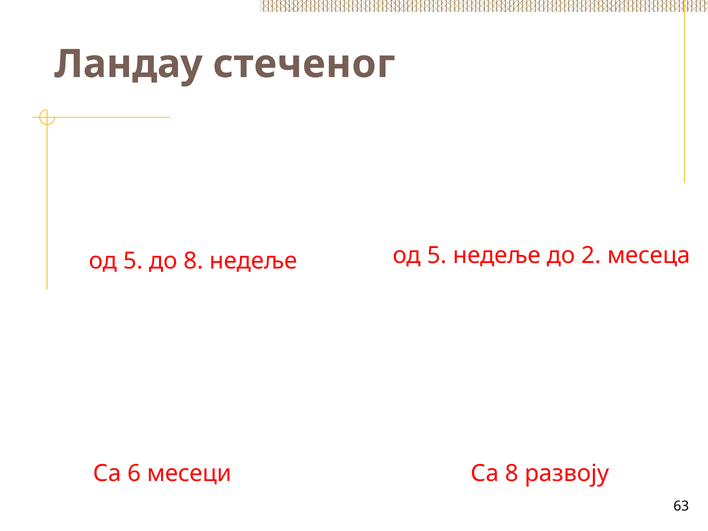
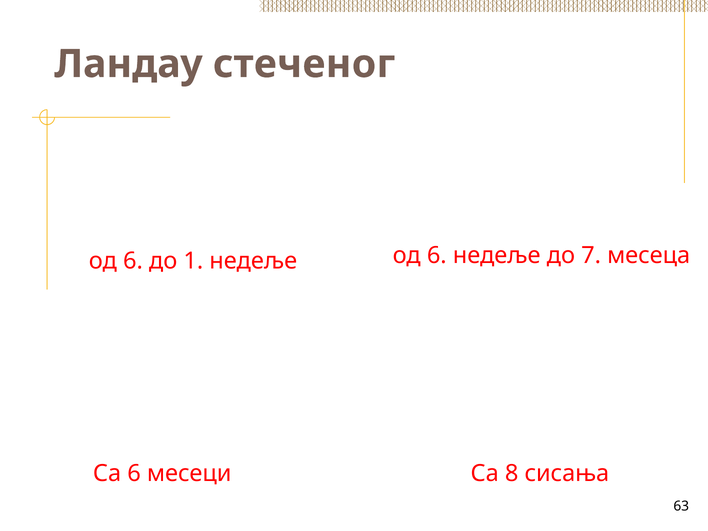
5 at (133, 261): 5 -> 6
до 8: 8 -> 1
недеље од 5: 5 -> 6
2: 2 -> 7
развоју: развоју -> сисања
